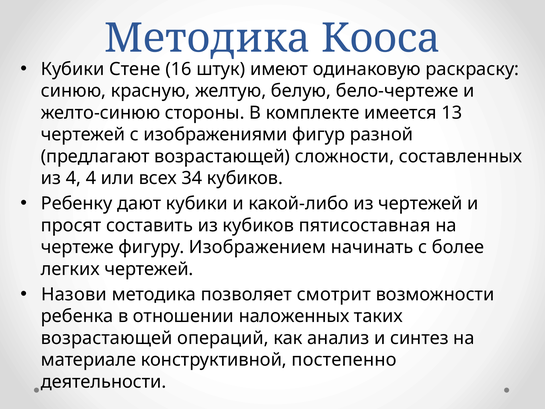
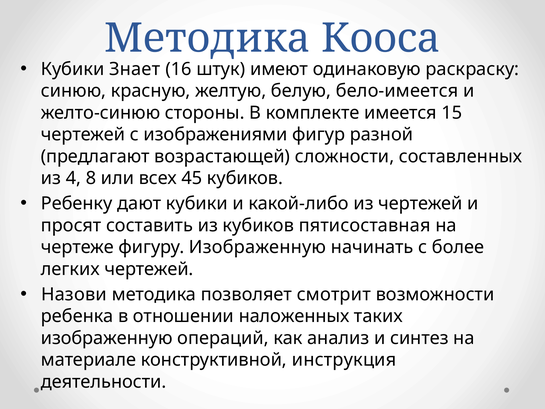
Стене: Стене -> Знает
бело-чертеже: бело-чертеже -> бело-имеется
13: 13 -> 15
4 4: 4 -> 8
34: 34 -> 45
фигуру Изображением: Изображением -> Изображенную
возрастающей at (107, 338): возрастающей -> изображенную
постепенно: постепенно -> инструкция
